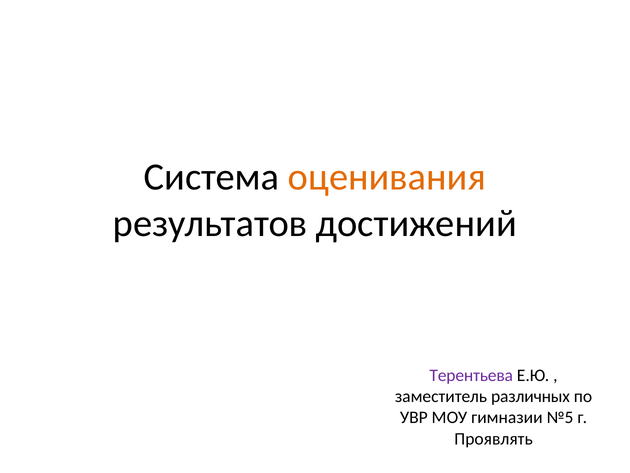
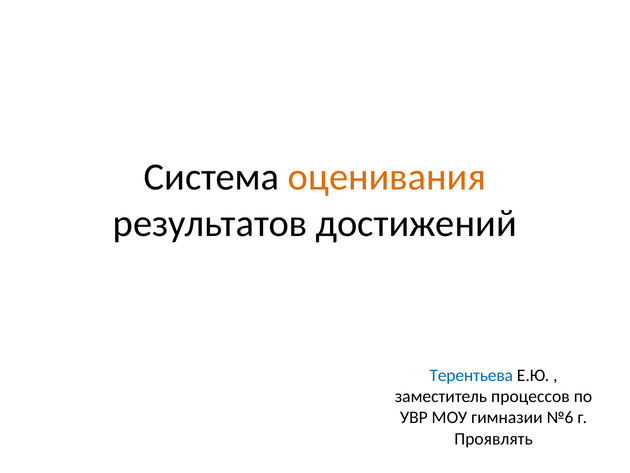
Терентьева colour: purple -> blue
различных: различных -> процессов
№5: №5 -> №6
